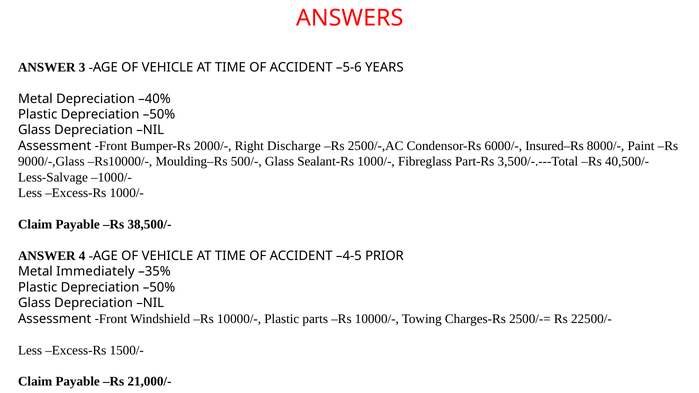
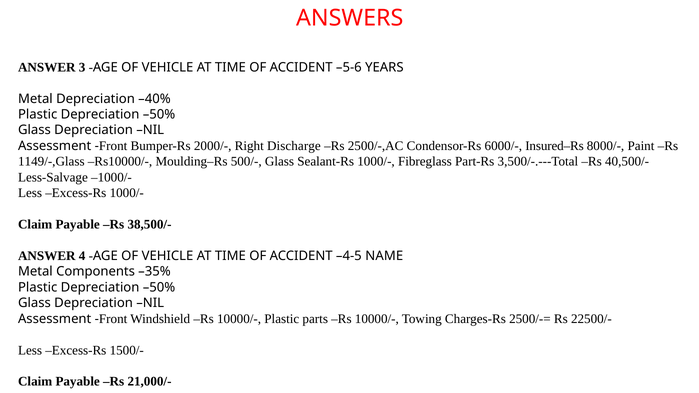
9000/-,Glass: 9000/-,Glass -> 1149/-,Glass
PRIOR: PRIOR -> NAME
Immediately: Immediately -> Components
